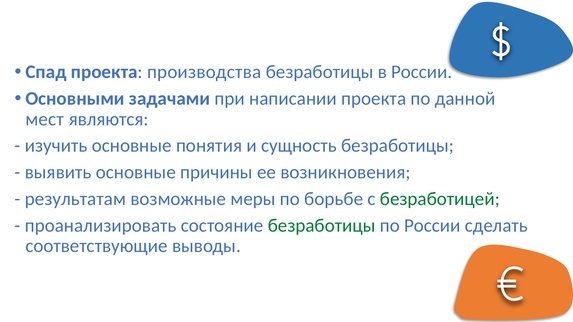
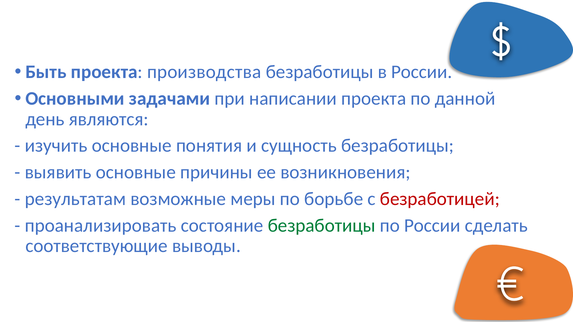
Спад: Спад -> Быть
мест: мест -> день
безработицей colour: green -> red
